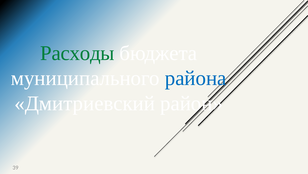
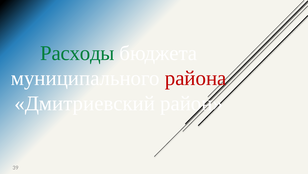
района colour: blue -> red
